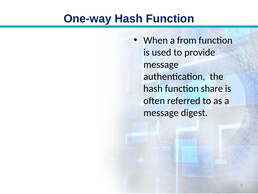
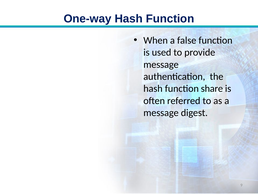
from: from -> false
